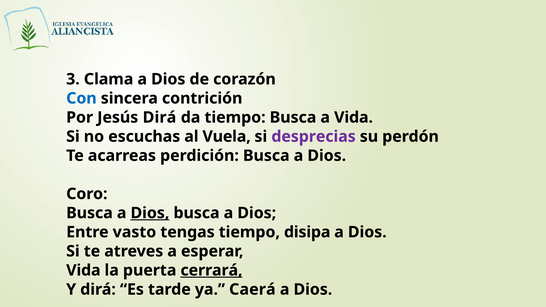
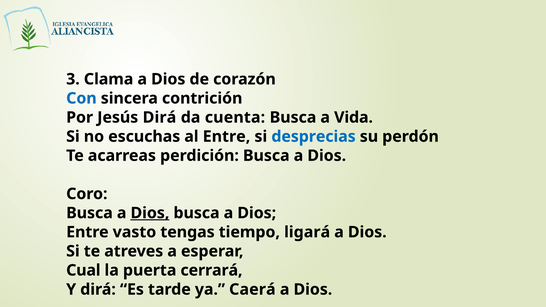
da tiempo: tiempo -> cuenta
al Vuela: Vuela -> Entre
desprecias colour: purple -> blue
disipa: disipa -> ligará
Vida at (83, 270): Vida -> Cual
cerrará underline: present -> none
